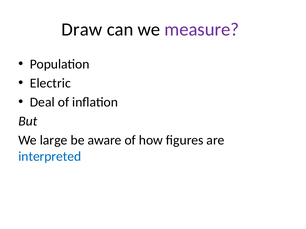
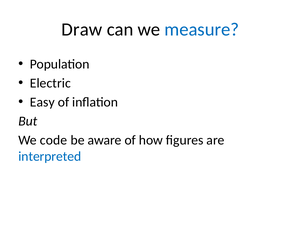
measure colour: purple -> blue
Deal: Deal -> Easy
large: large -> code
